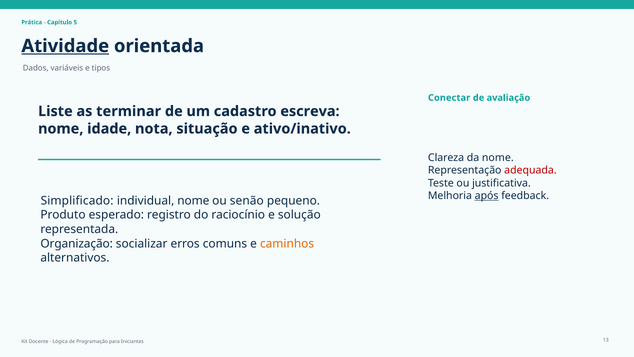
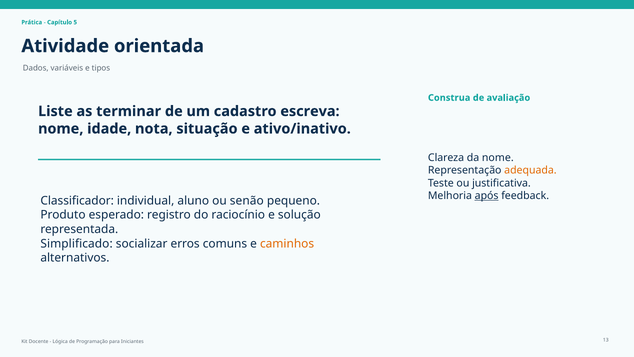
Atividade underline: present -> none
Conectar: Conectar -> Construa
adequada colour: red -> orange
Simplificado: Simplificado -> Classificador
individual nome: nome -> aluno
Organização: Organização -> Simplificado
